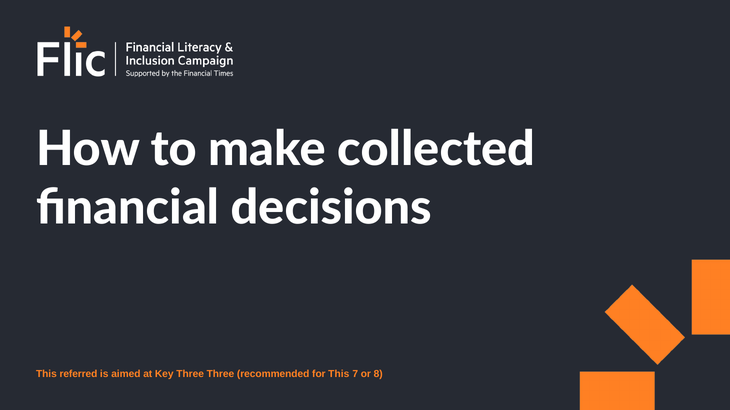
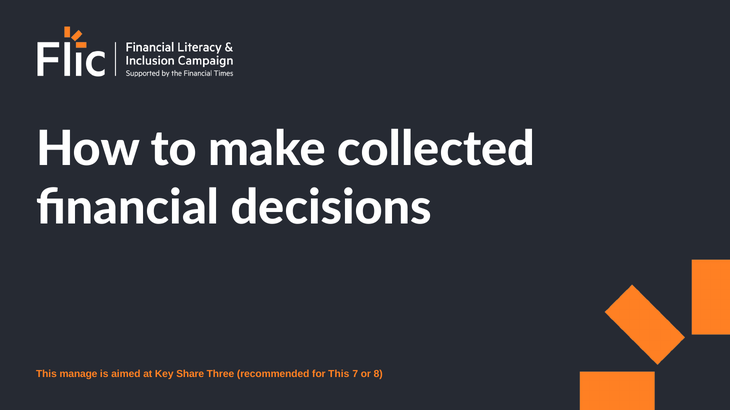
referred: referred -> manage
Key Three: Three -> Share
